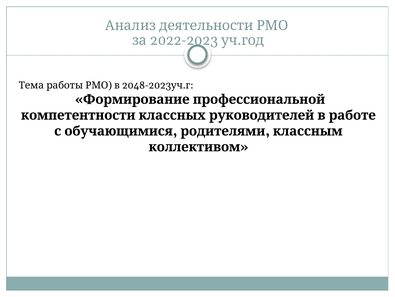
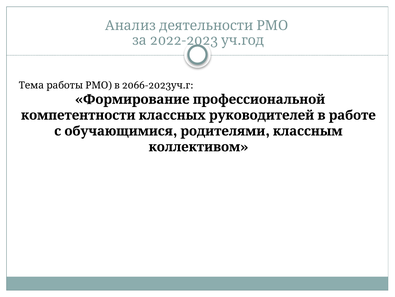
2048-2023: 2048-2023 -> 2066-2023
